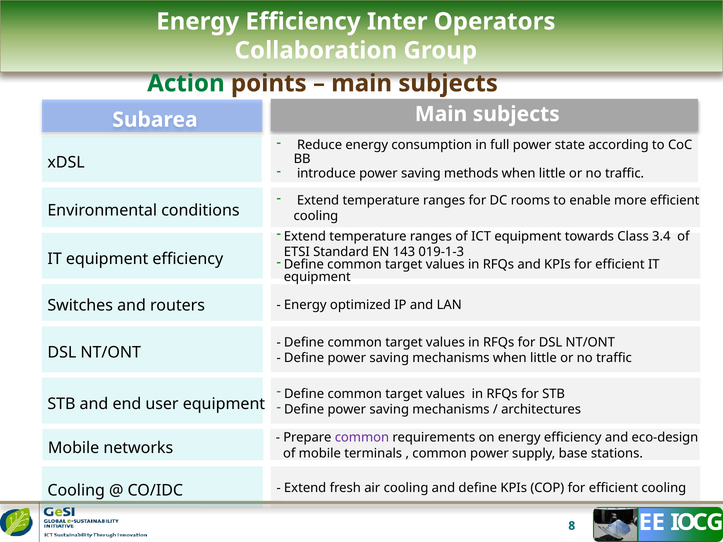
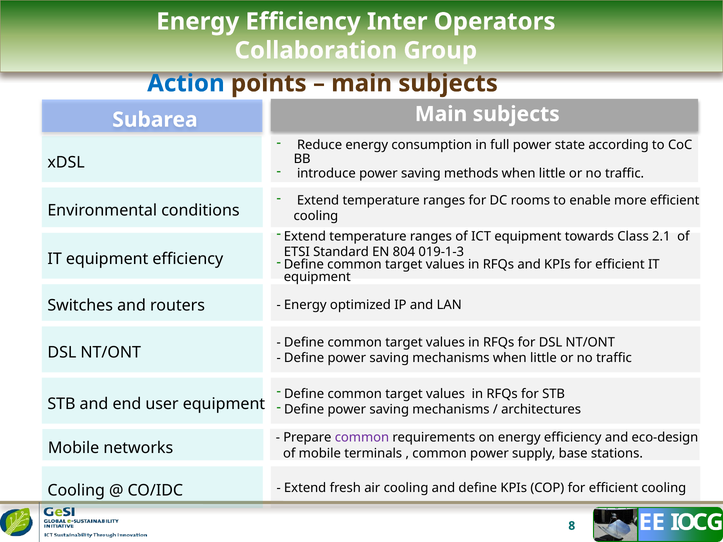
Action colour: green -> blue
3.4: 3.4 -> 2.1
143: 143 -> 804
